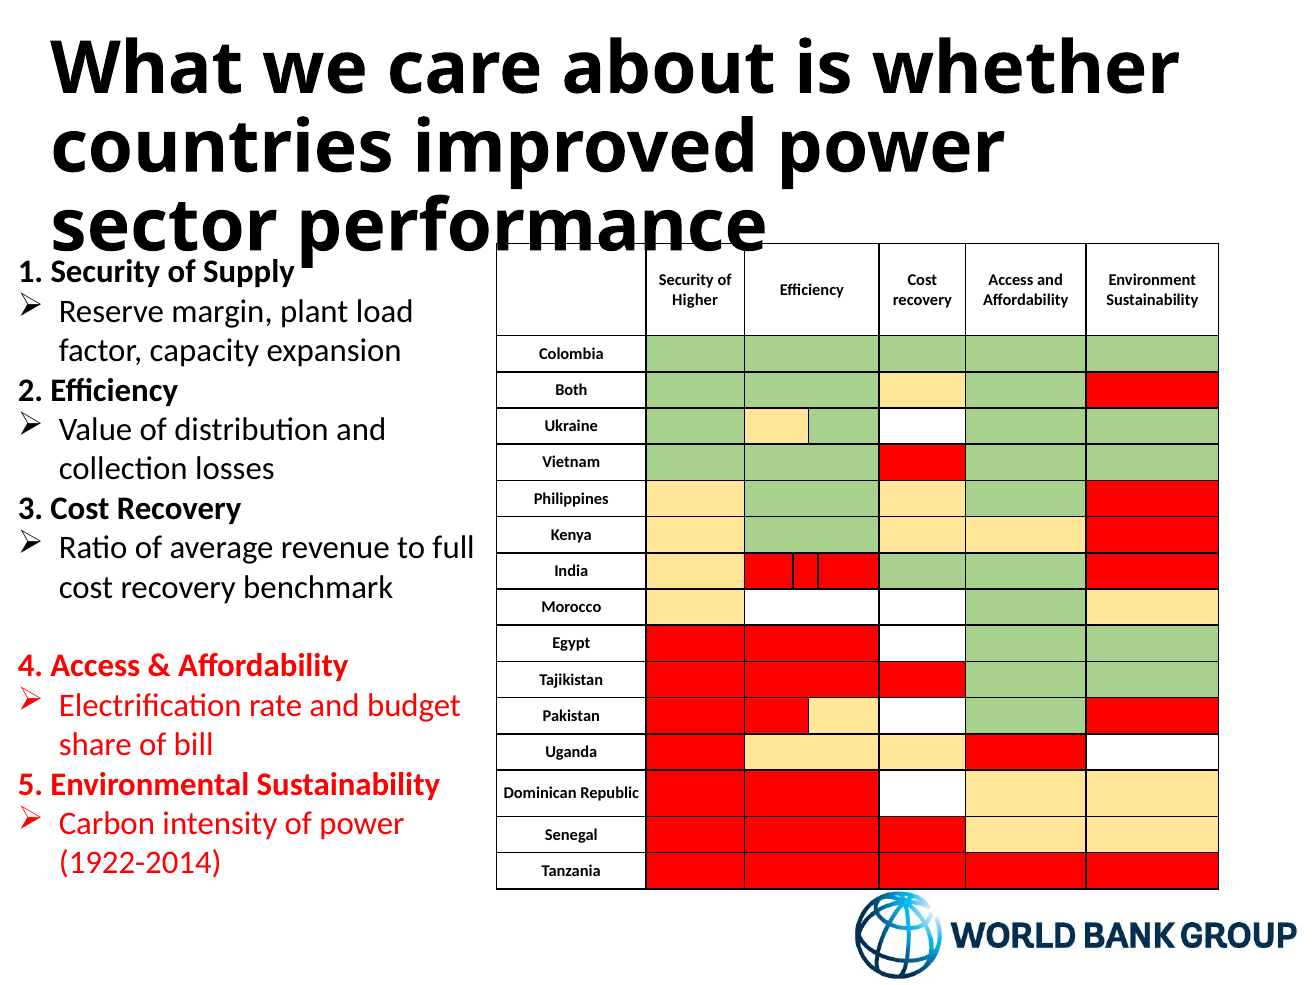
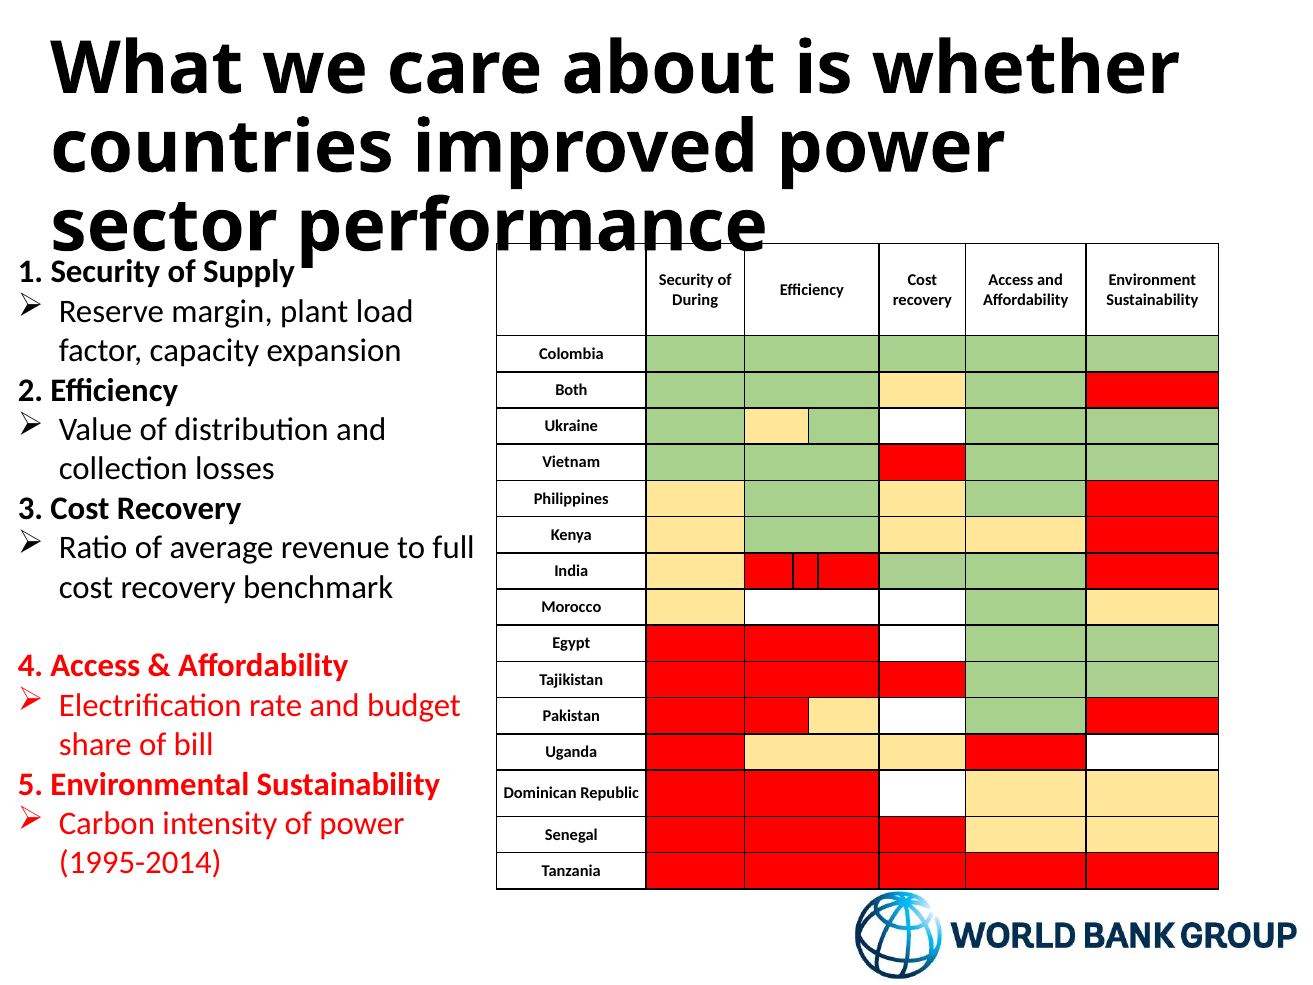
Higher: Higher -> During
1922-2014: 1922-2014 -> 1995-2014
